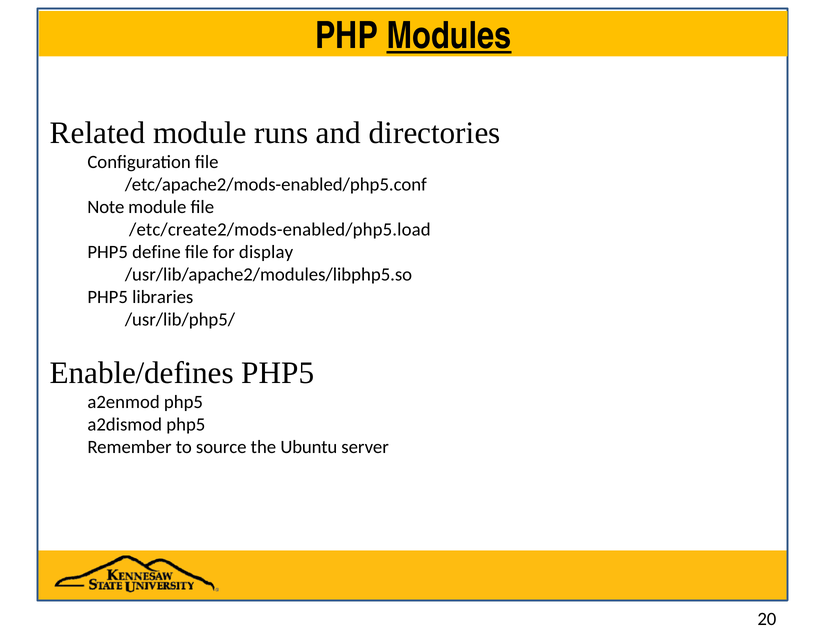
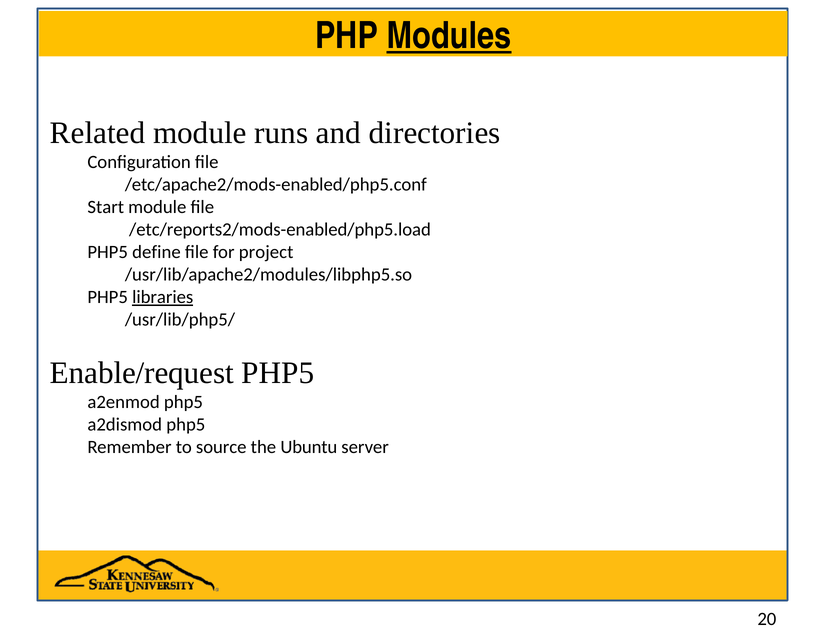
Note: Note -> Start
/etc/create2/mods-enabled/php5.load: /etc/create2/mods-enabled/php5.load -> /etc/reports2/mods-enabled/php5.load
display: display -> project
libraries underline: none -> present
Enable/defines: Enable/defines -> Enable/request
